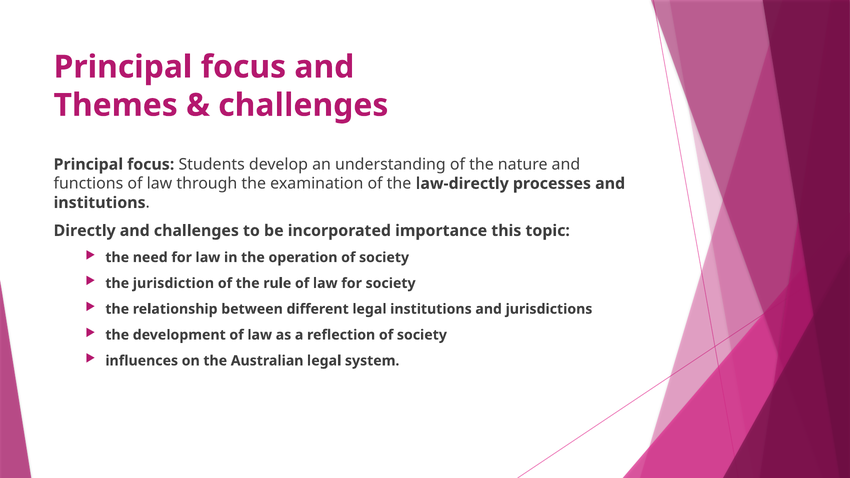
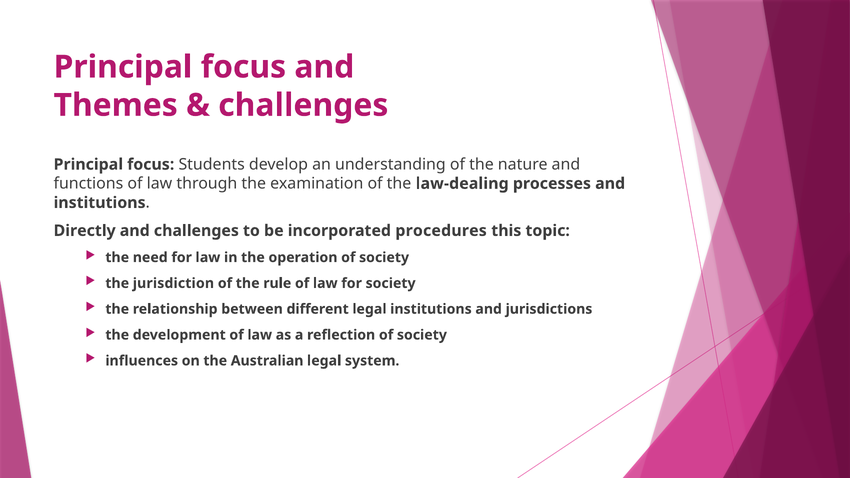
law-directly: law-directly -> law-dealing
importance: importance -> procedures
